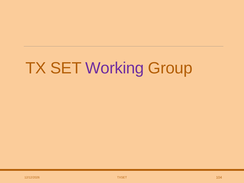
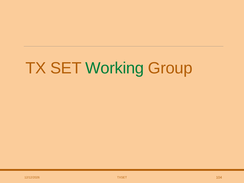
Working colour: purple -> green
